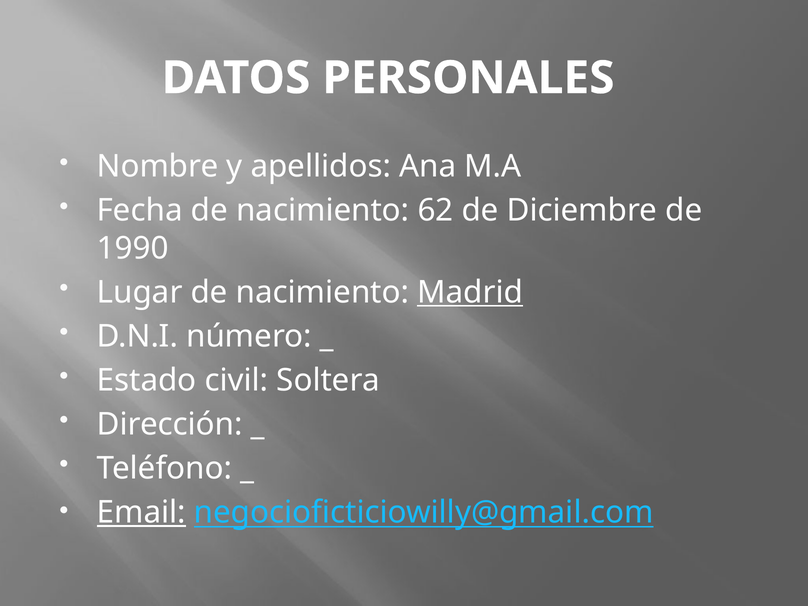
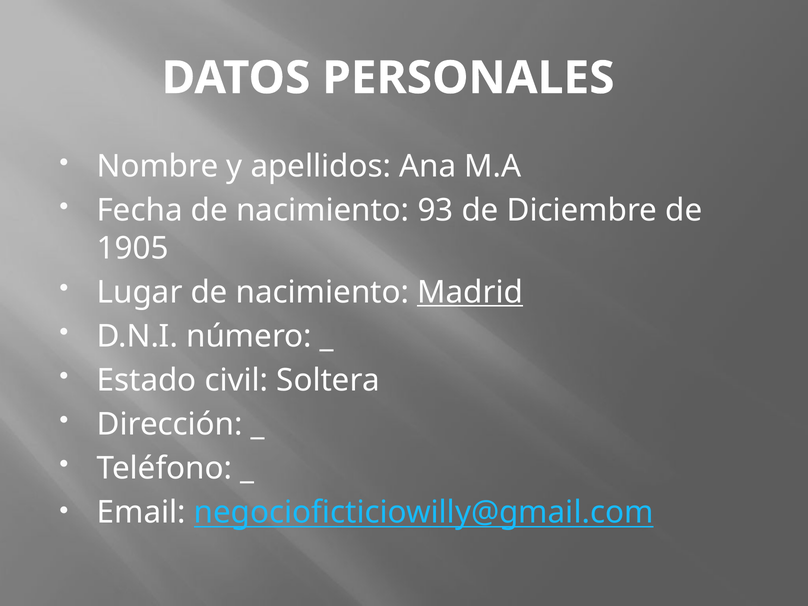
62: 62 -> 93
1990: 1990 -> 1905
Email underline: present -> none
